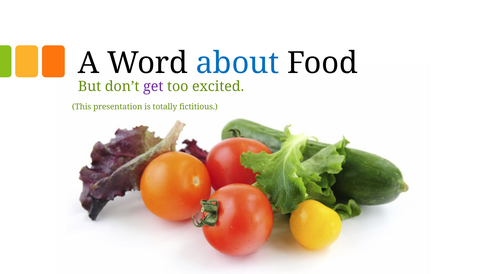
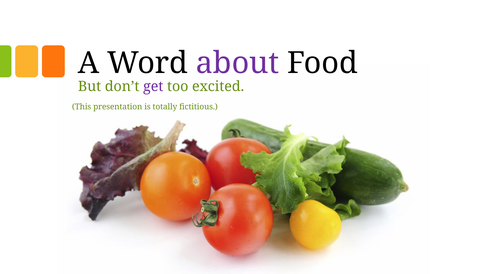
about colour: blue -> purple
